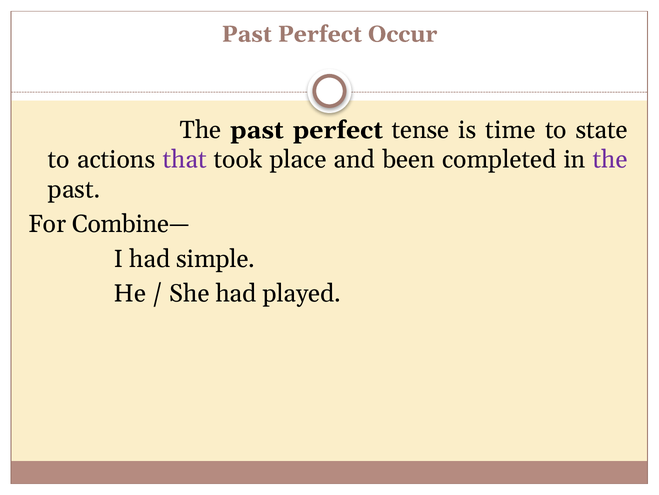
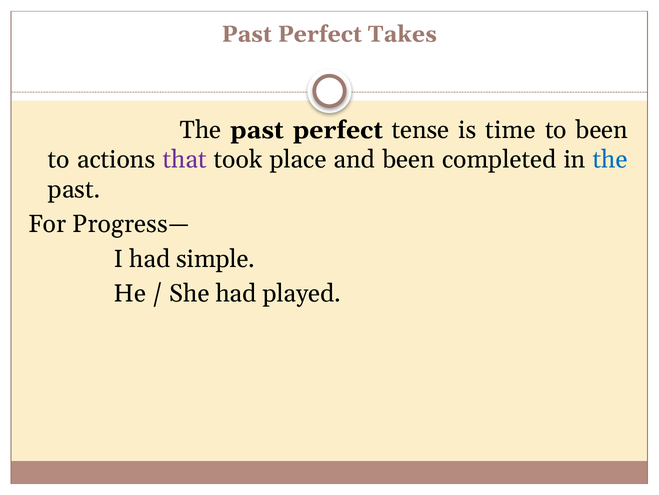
Occur: Occur -> Takes
to state: state -> been
the at (610, 160) colour: purple -> blue
Combine—: Combine— -> Progress—
